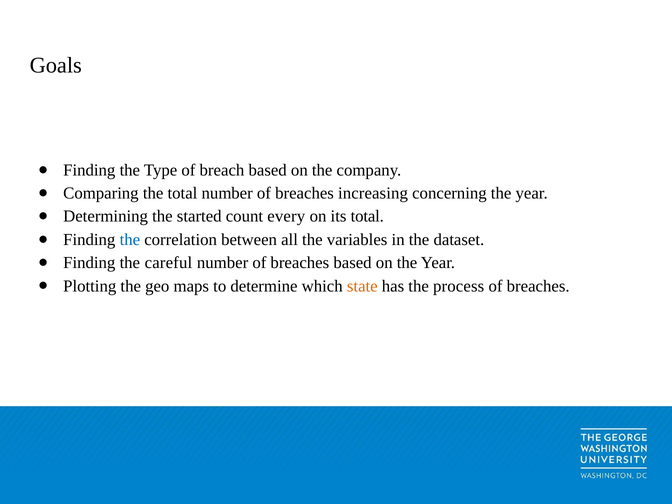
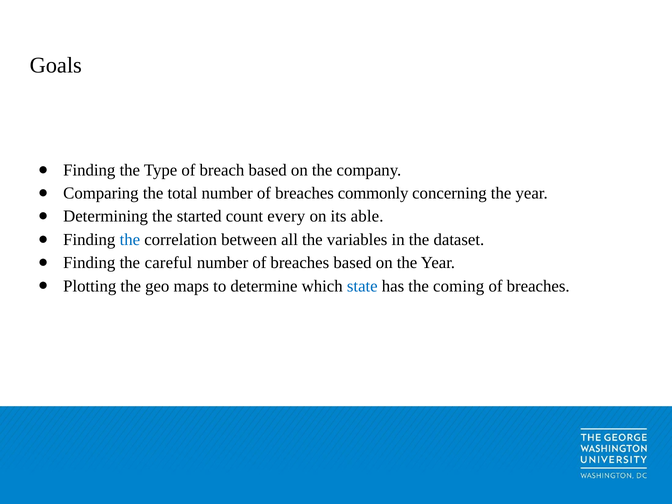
increasing: increasing -> commonly
its total: total -> able
state colour: orange -> blue
process: process -> coming
